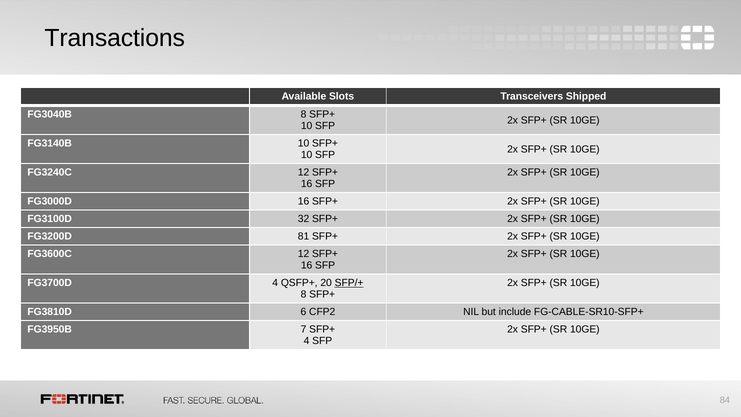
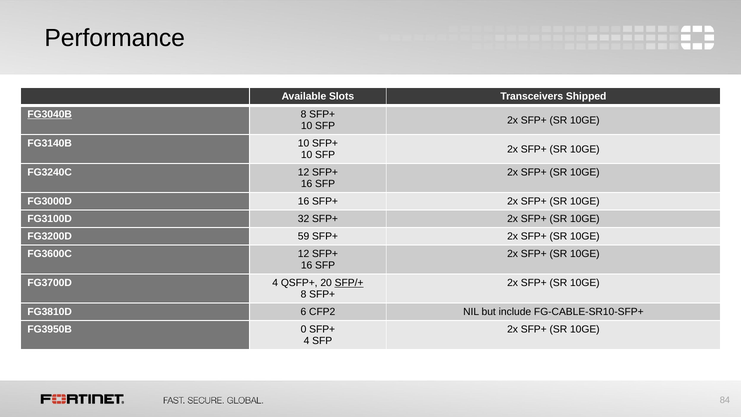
Transactions: Transactions -> Performance
FG3040B underline: none -> present
81: 81 -> 59
7: 7 -> 0
